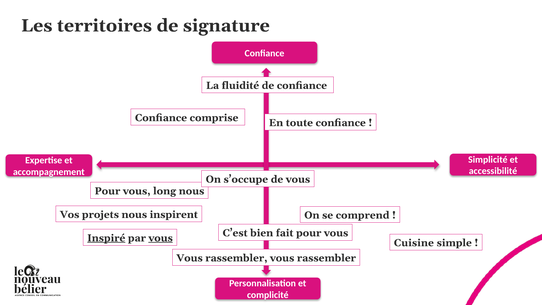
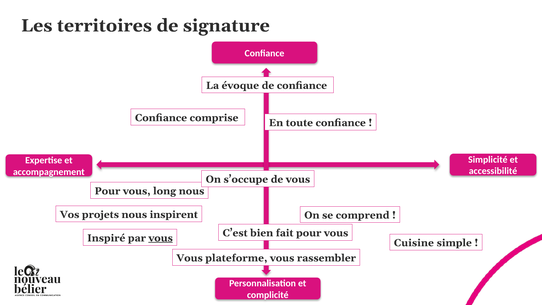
fluidité: fluidité -> évoque
Inspiré underline: present -> none
rassembler at (236, 258): rassembler -> plateforme
